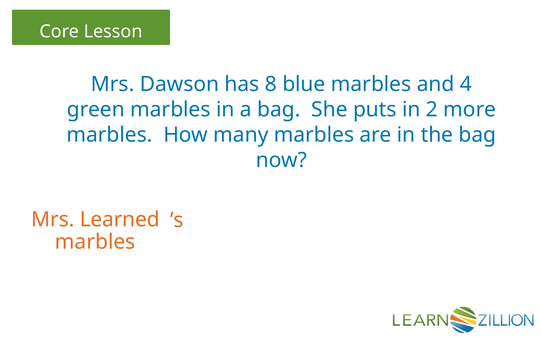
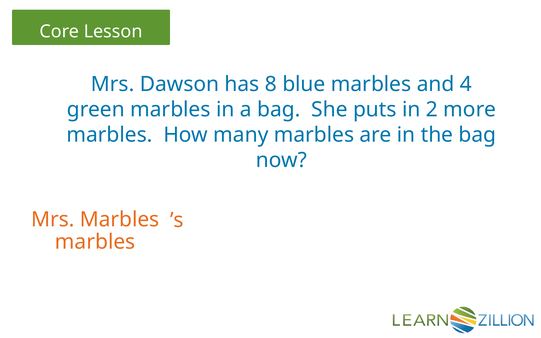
Mrs Learned: Learned -> Marbles
